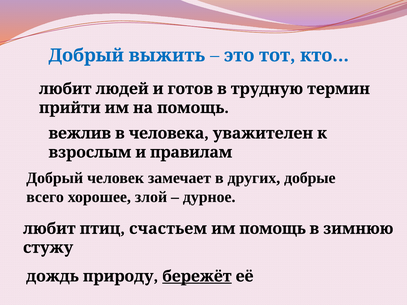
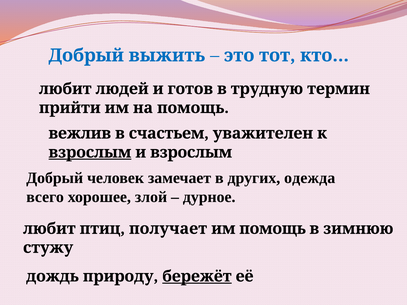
человека: человека -> счастьем
взрослым at (90, 152) underline: none -> present
и правилам: правилам -> взрослым
добрые: добрые -> одежда
счастьем: счастьем -> получает
